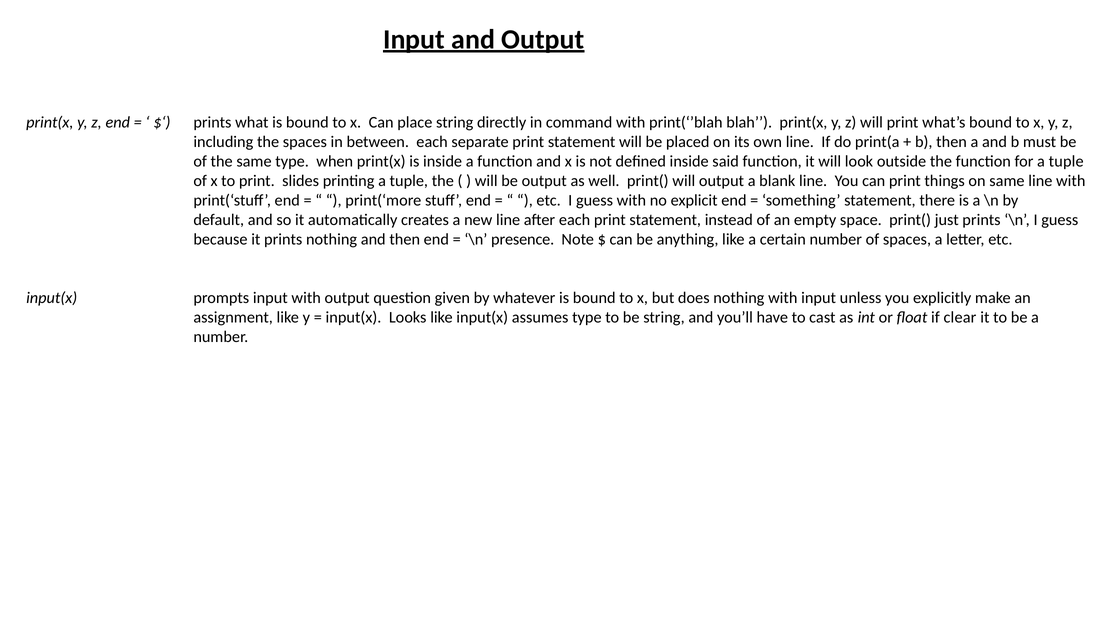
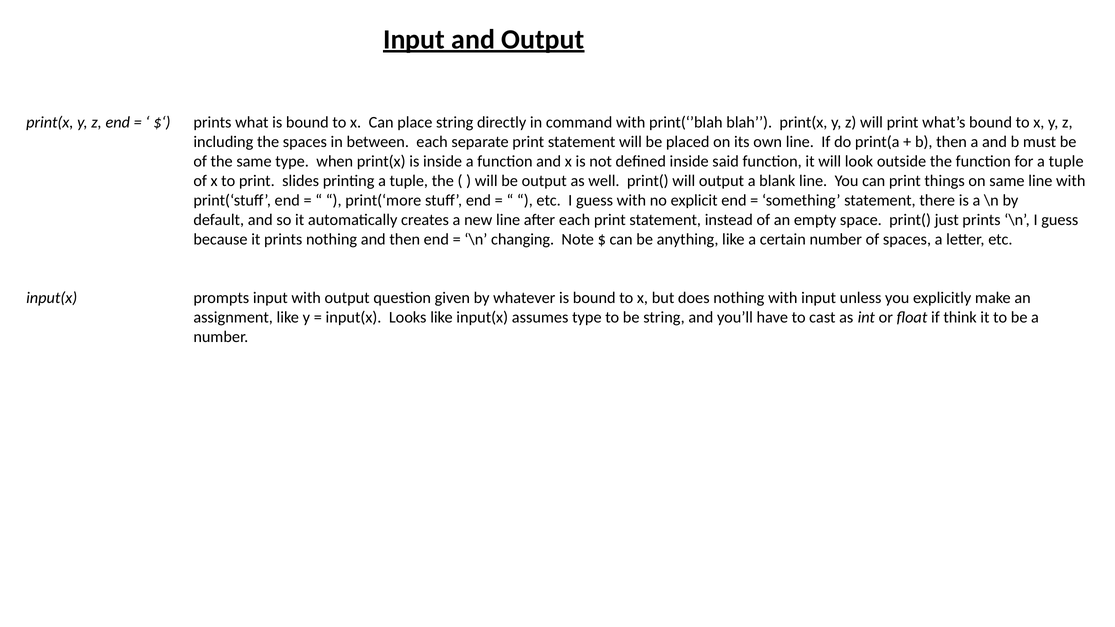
presence: presence -> changing
clear: clear -> think
